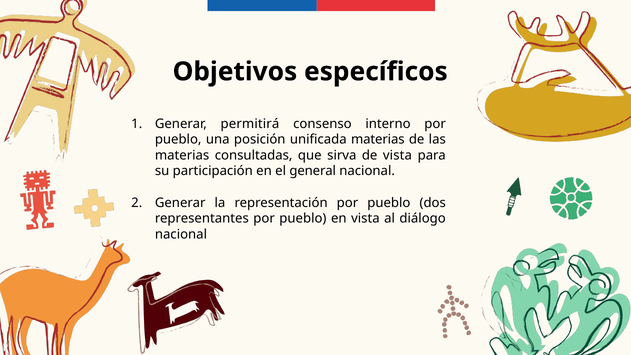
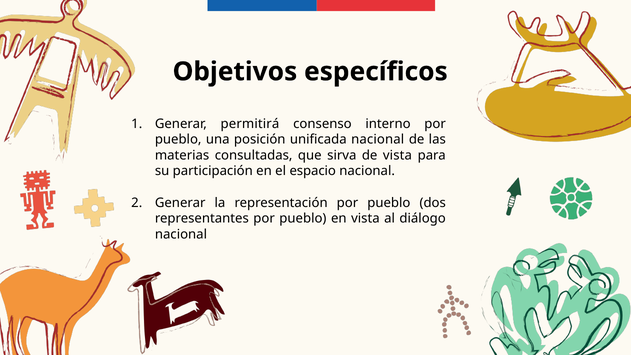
unificada materias: materias -> nacional
general: general -> espacio
